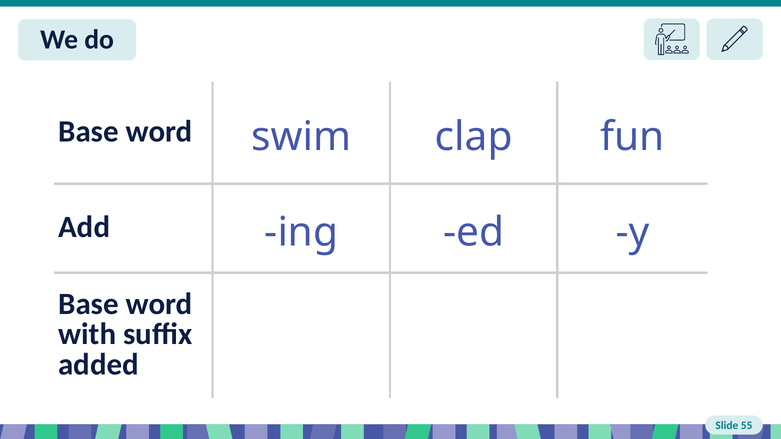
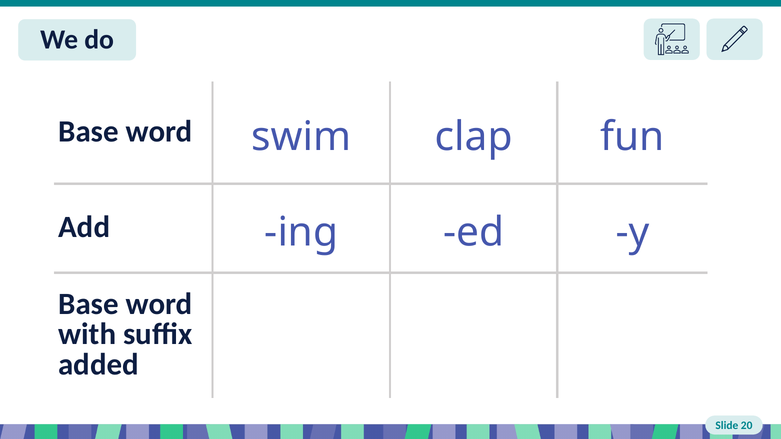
55: 55 -> 20
